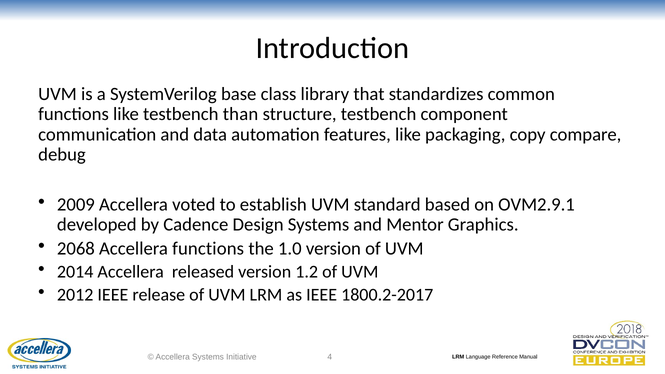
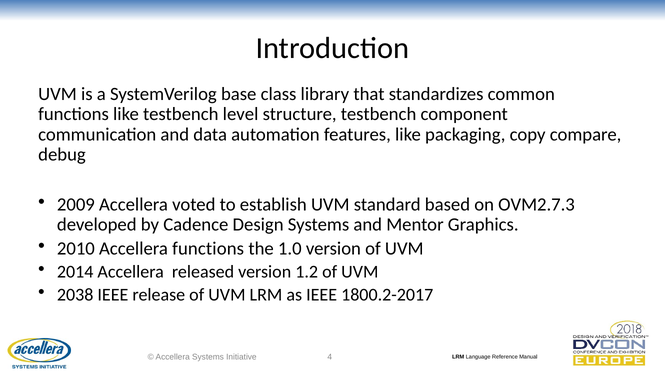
than: than -> level
OVM2.9.1: OVM2.9.1 -> OVM2.7.3
2068: 2068 -> 2010
2012: 2012 -> 2038
